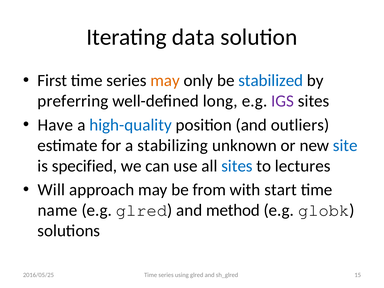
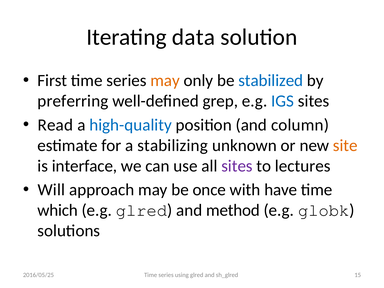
long: long -> grep
IGS colour: purple -> blue
Have: Have -> Read
outliers: outliers -> column
site colour: blue -> orange
specified: specified -> interface
sites at (237, 166) colour: blue -> purple
from: from -> once
start: start -> have
name: name -> which
